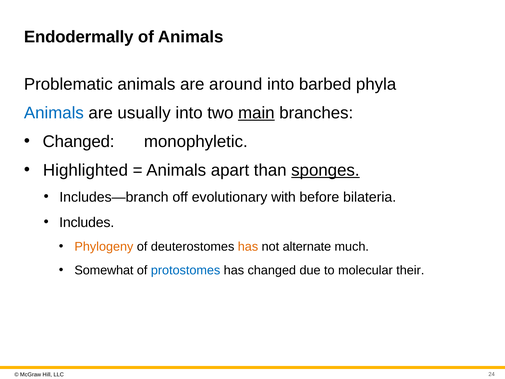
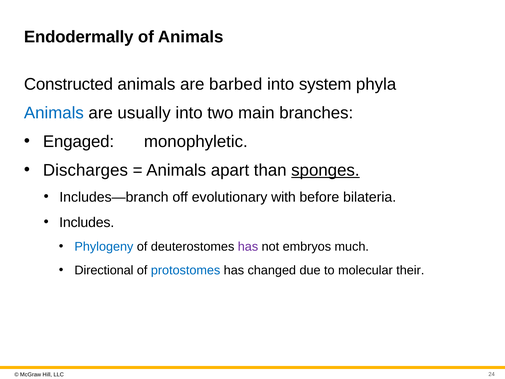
Problematic: Problematic -> Constructed
around: around -> barbed
barbed: barbed -> system
main underline: present -> none
Changed at (79, 142): Changed -> Engaged
Highlighted: Highlighted -> Discharges
Phylogeny colour: orange -> blue
has at (248, 247) colour: orange -> purple
alternate: alternate -> embryos
Somewhat: Somewhat -> Directional
